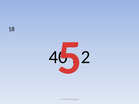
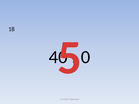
2: 2 -> 0
